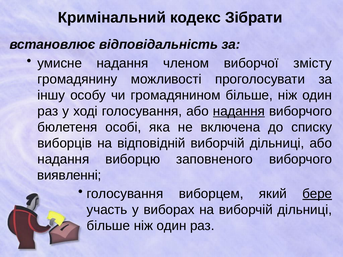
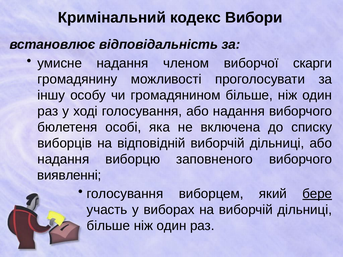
Зібрати: Зібрати -> Вибори
змісту: змісту -> скарги
надання at (239, 111) underline: present -> none
